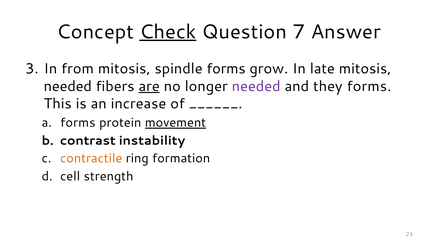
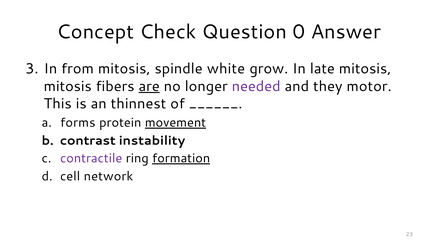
Check underline: present -> none
7: 7 -> 0
spindle forms: forms -> white
needed at (68, 86): needed -> mitosis
they forms: forms -> motor
increase: increase -> thinnest
contractile colour: orange -> purple
formation underline: none -> present
strength: strength -> network
